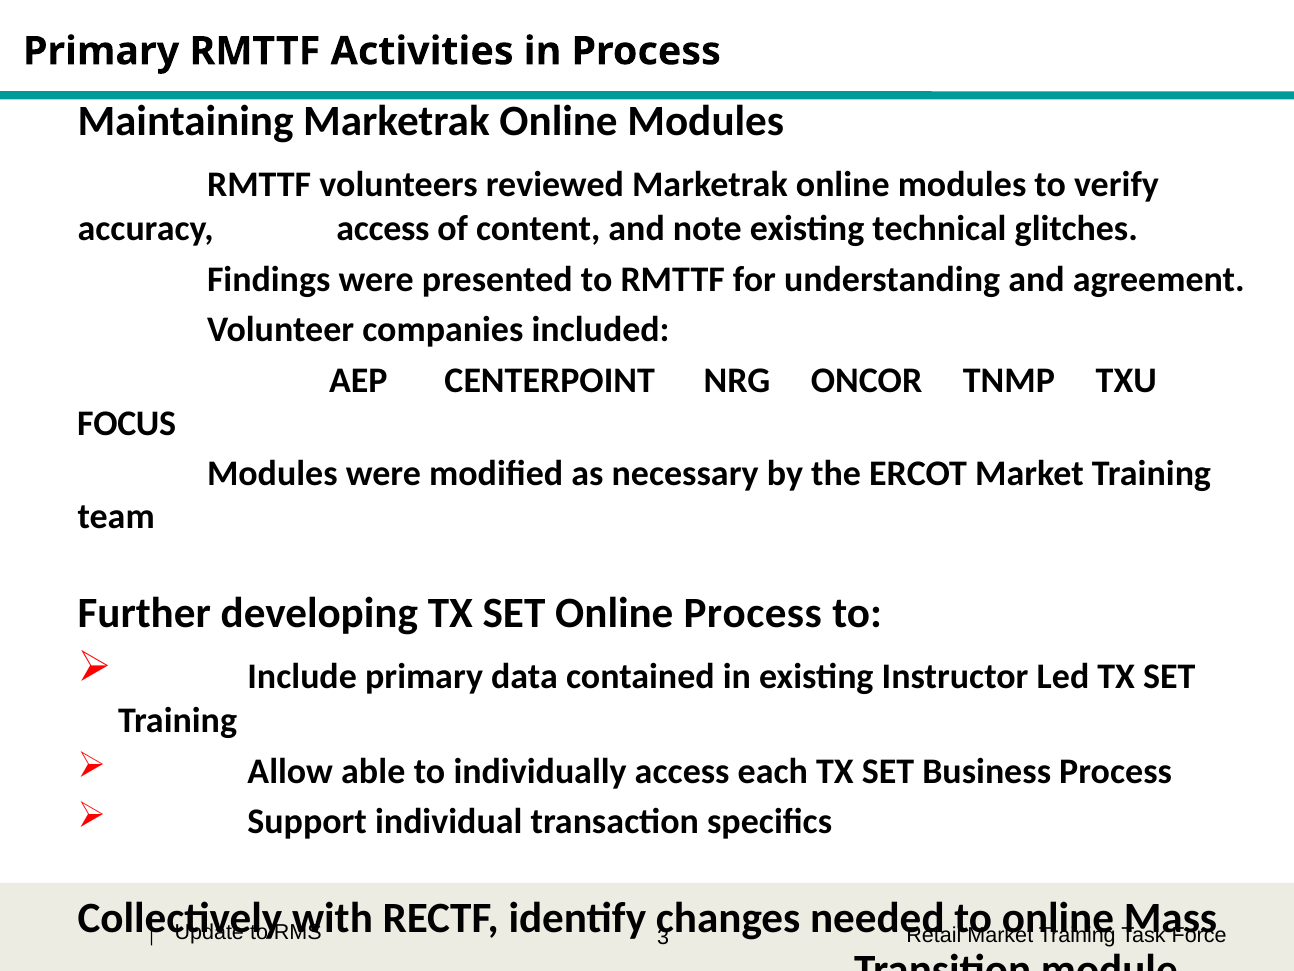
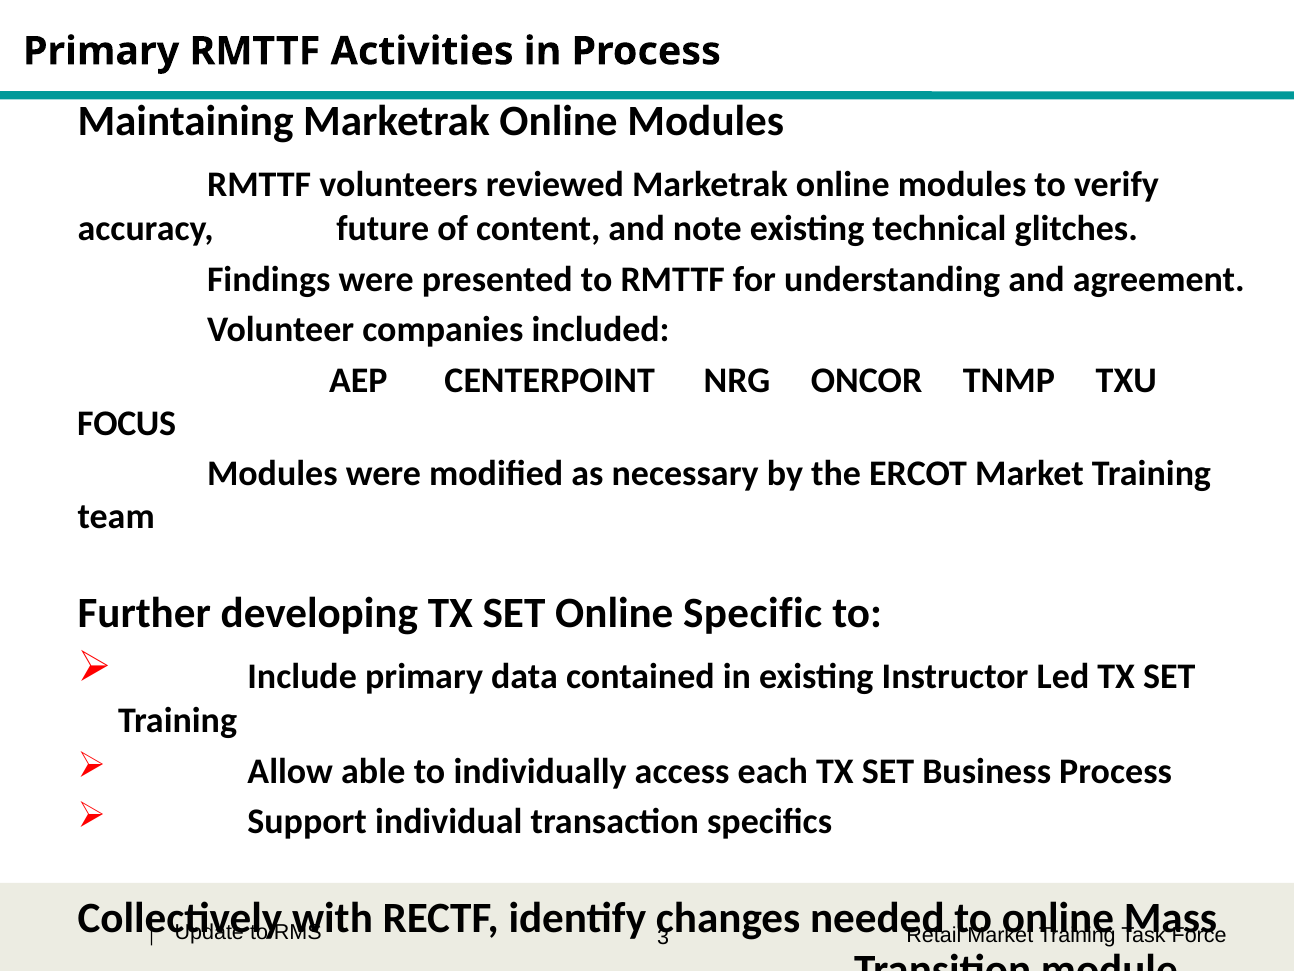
accuracy access: access -> future
Online Process: Process -> Specific
